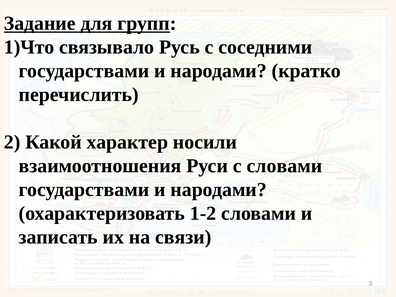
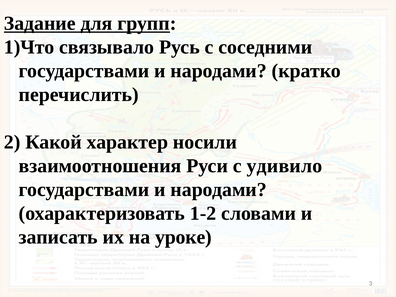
с словами: словами -> удивило
связи: связи -> уроке
